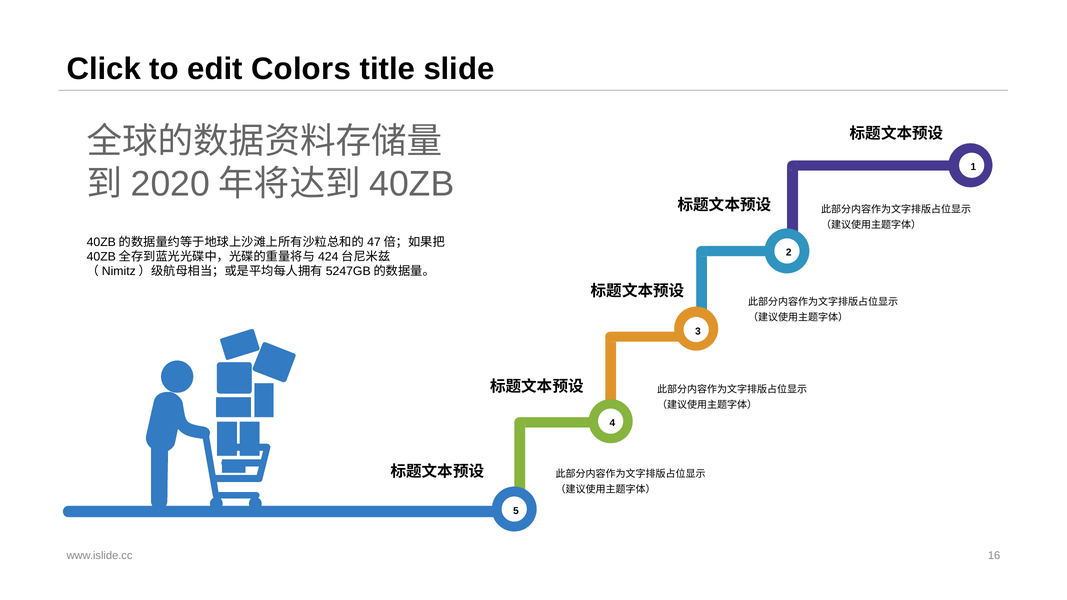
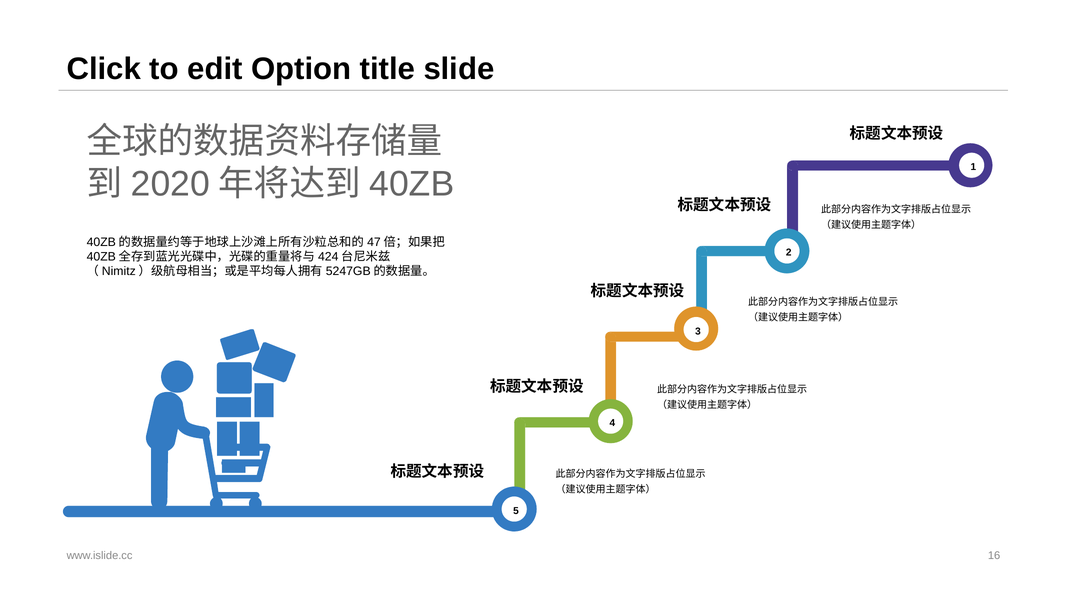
Colors: Colors -> Option
